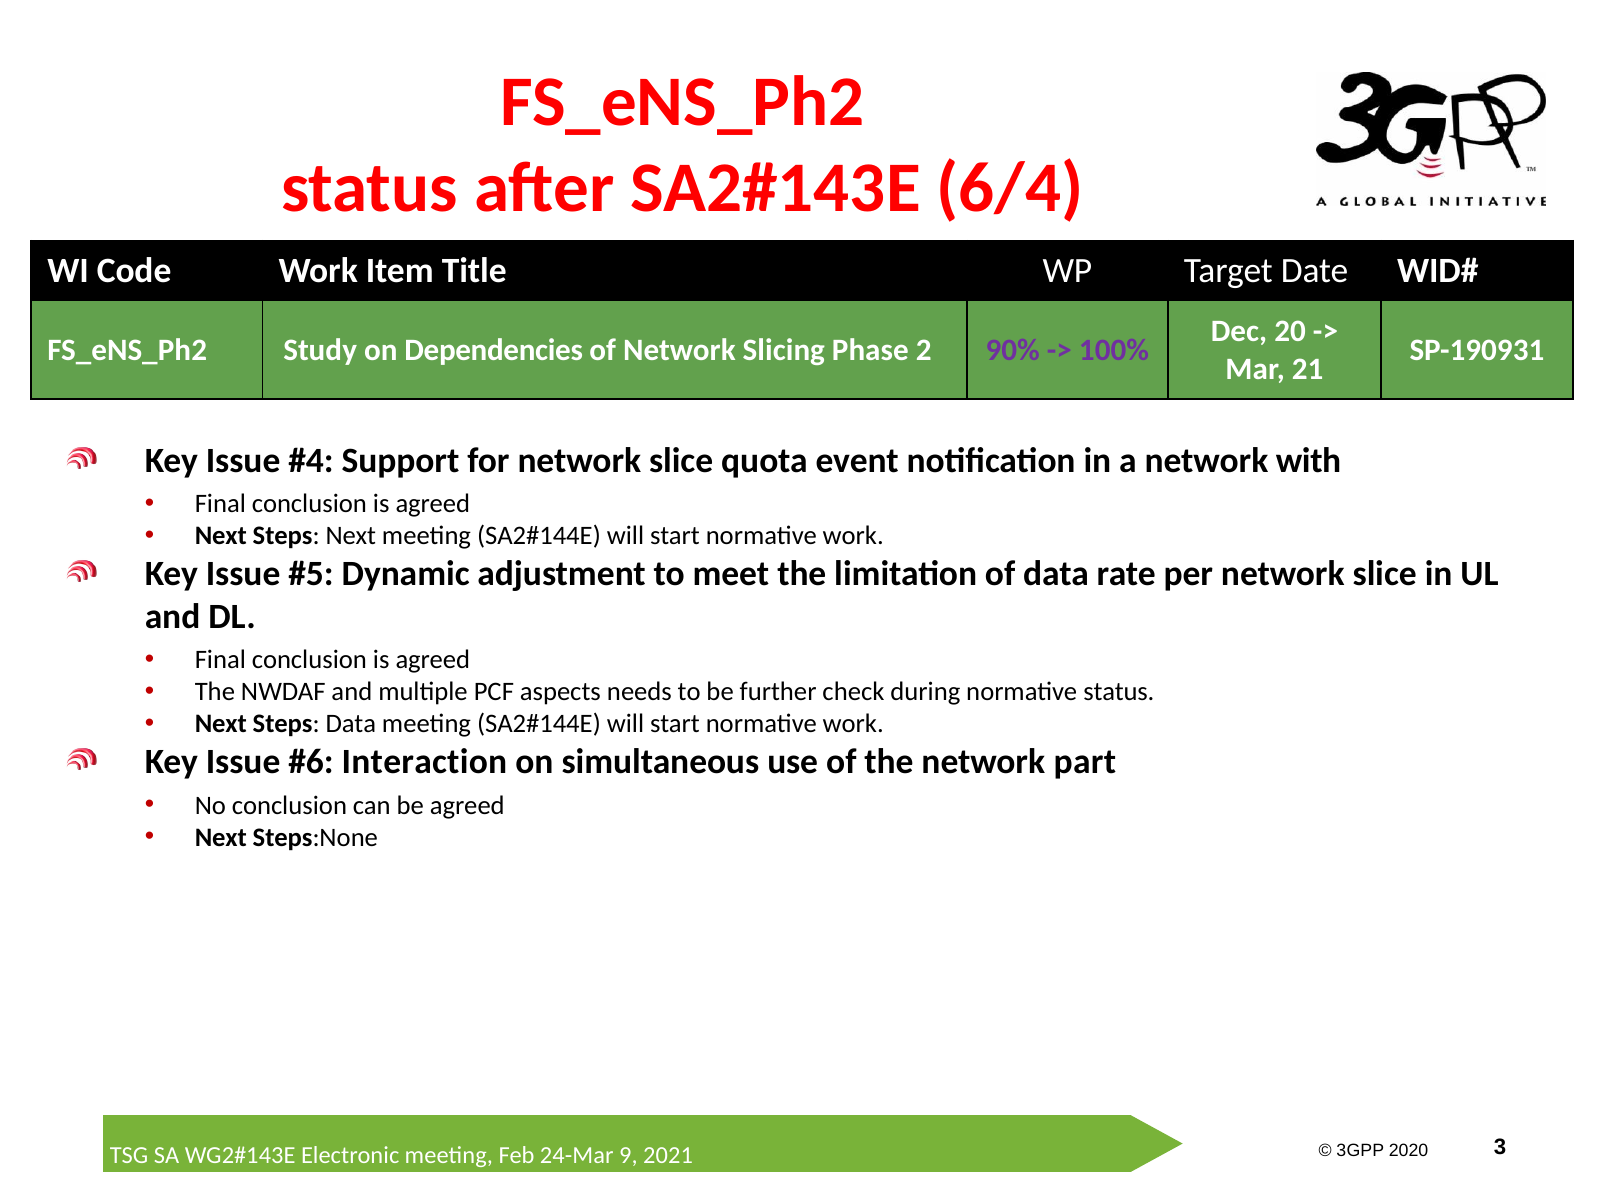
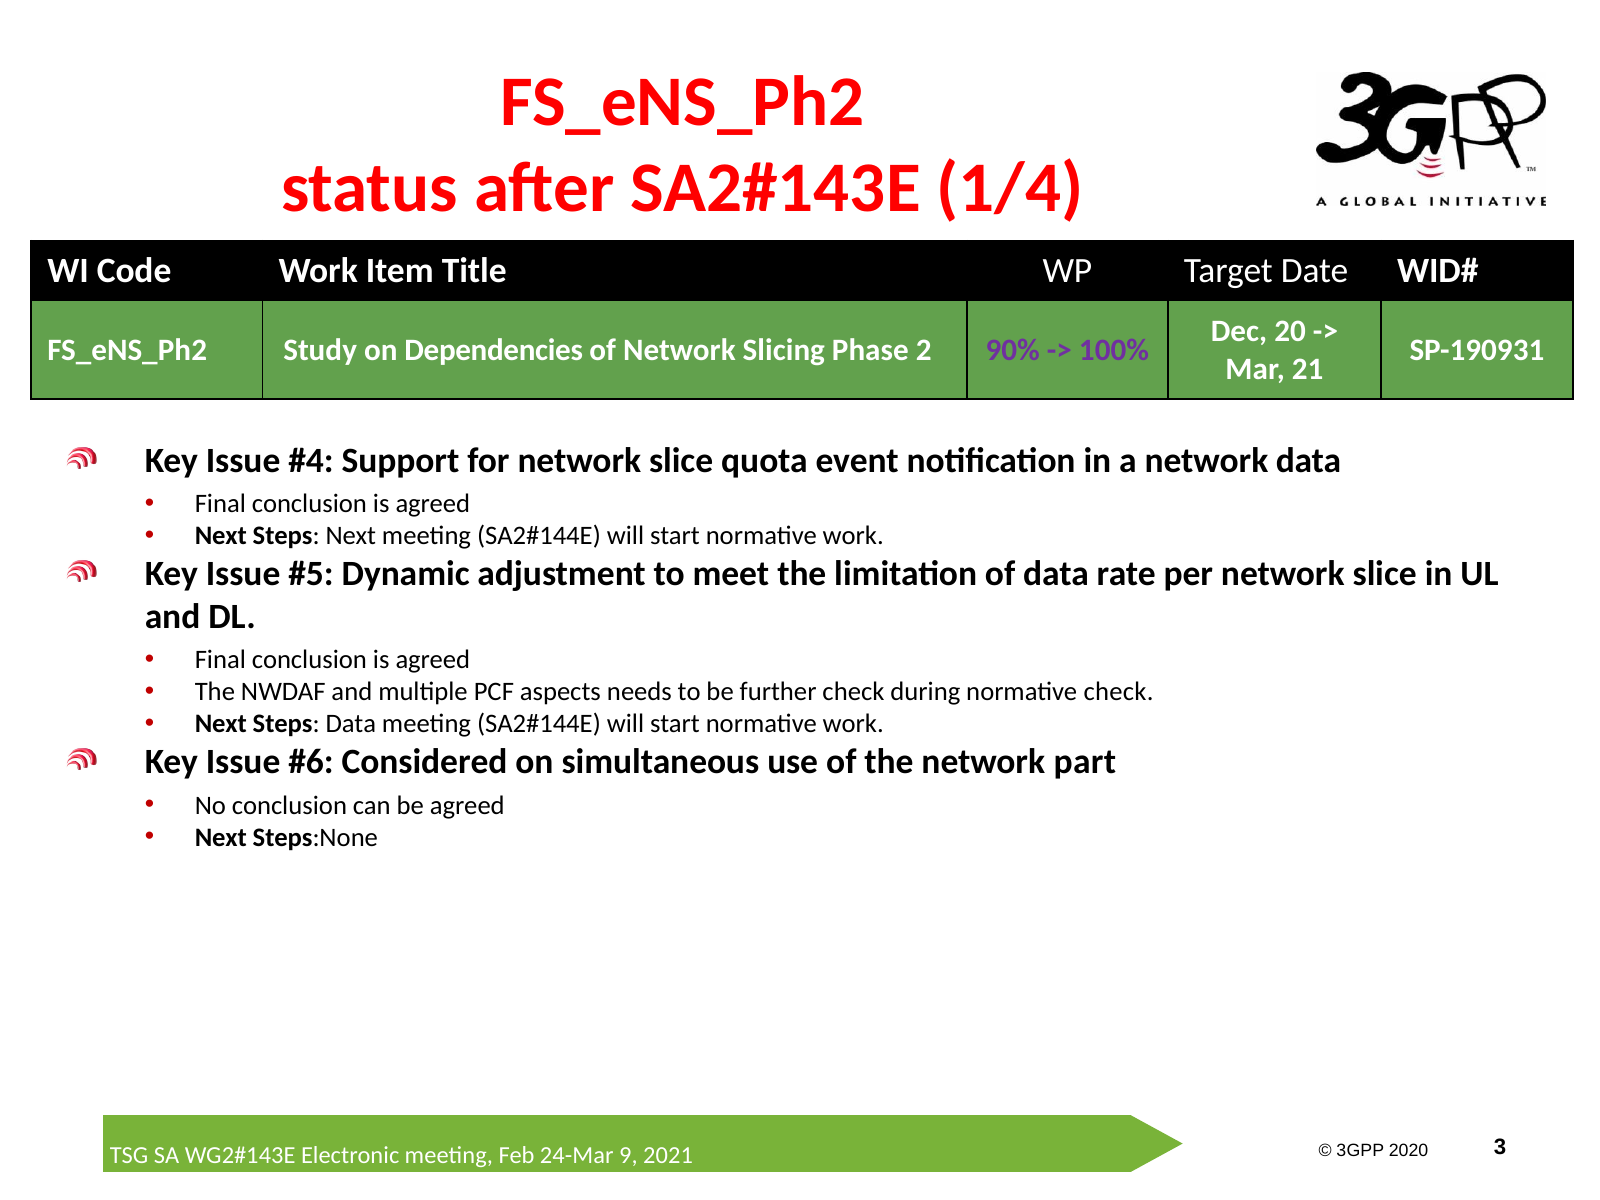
6/4: 6/4 -> 1/4
network with: with -> data
normative status: status -> check
Interaction: Interaction -> Considered
